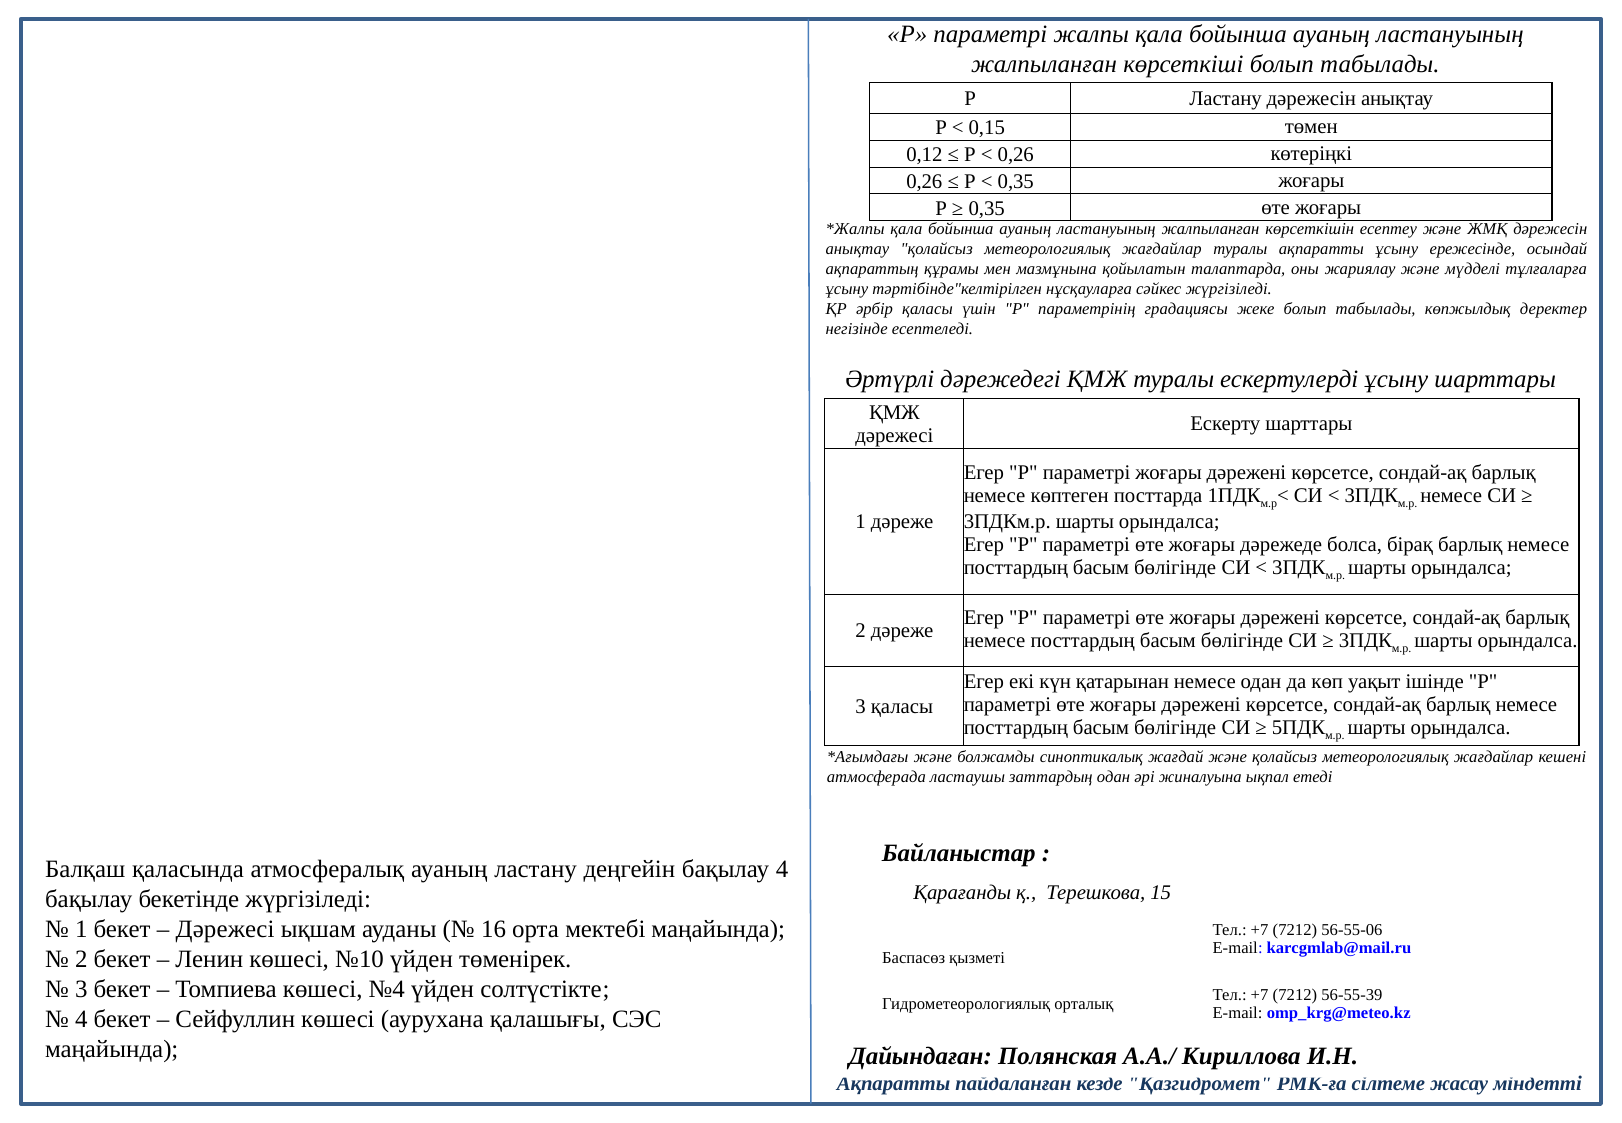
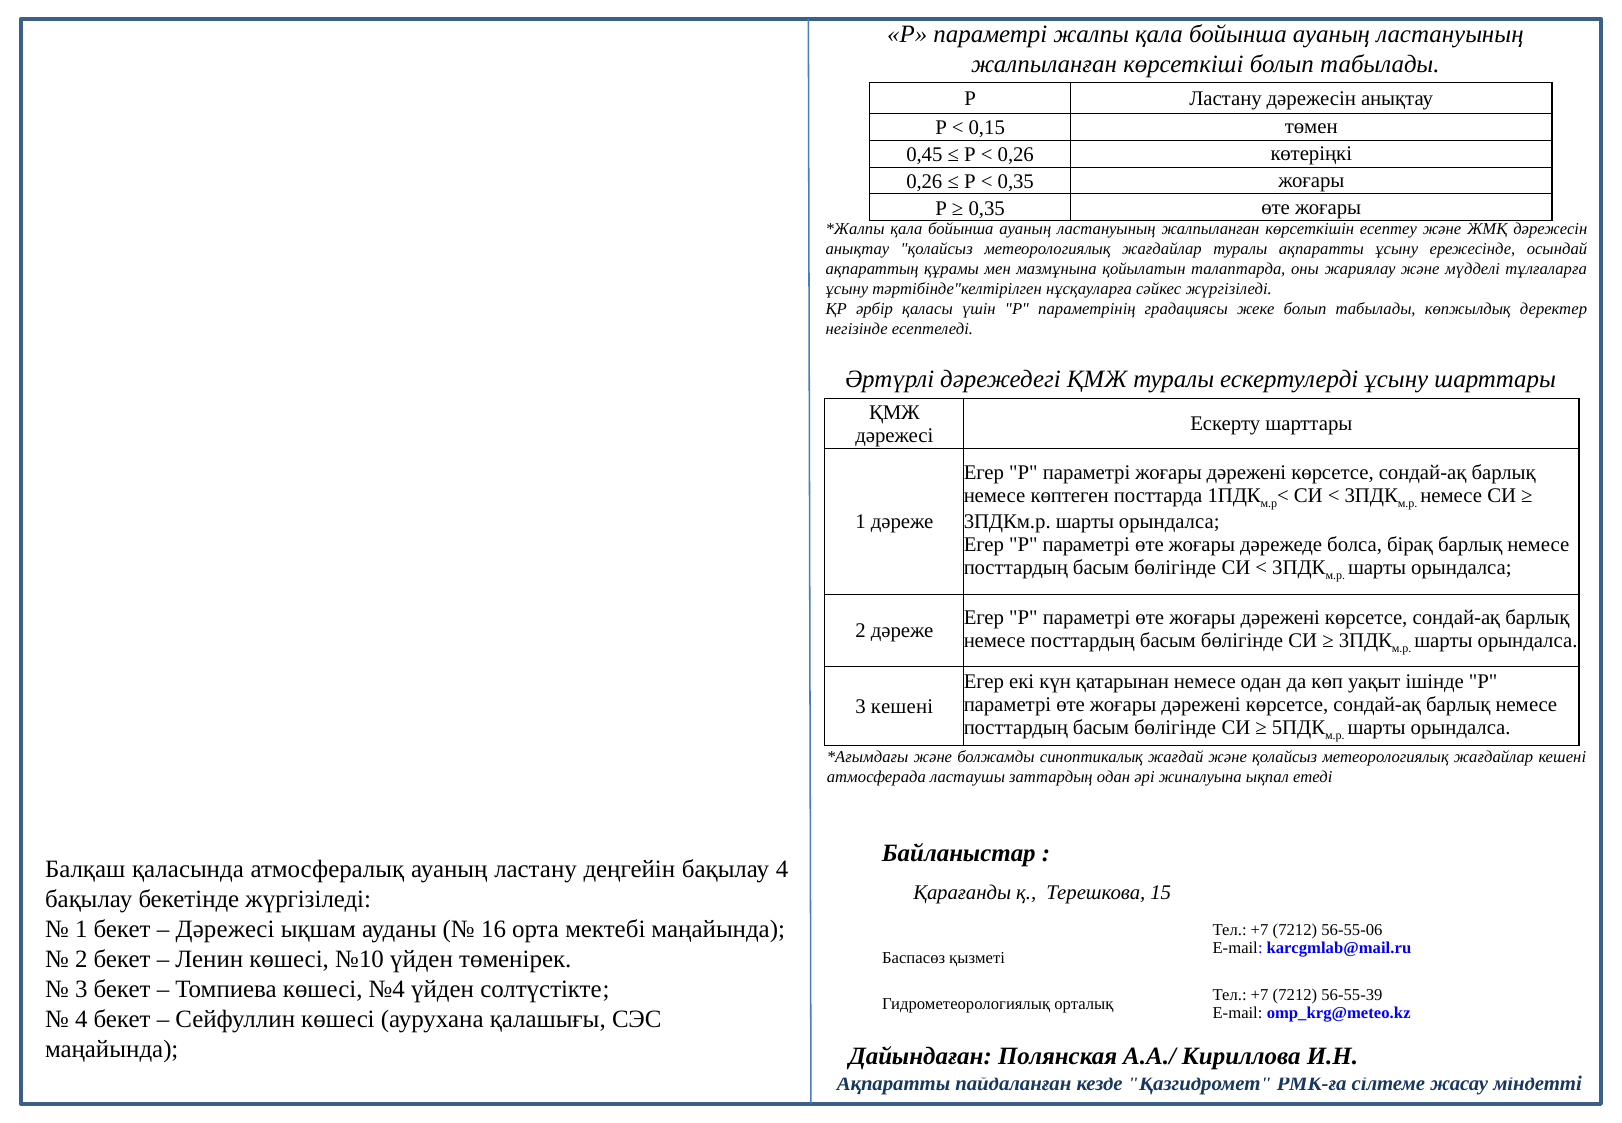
0,12: 0,12 -> 0,45
3 қаласы: қаласы -> кешені
